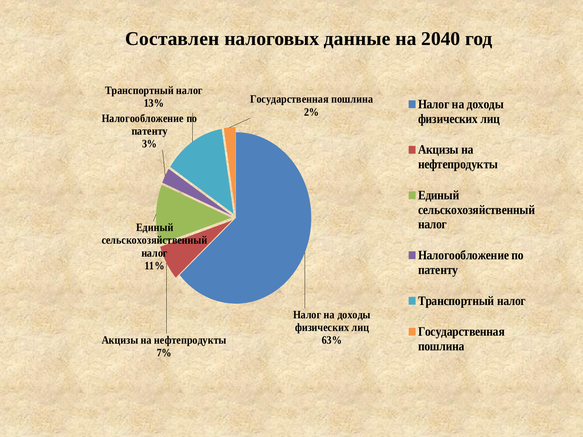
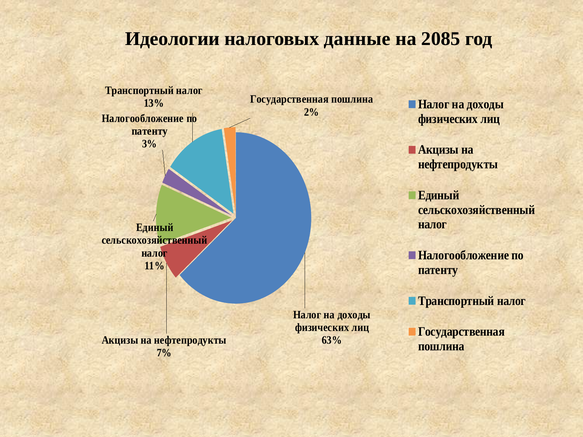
Составлен: Составлен -> Идеологии
2040: 2040 -> 2085
